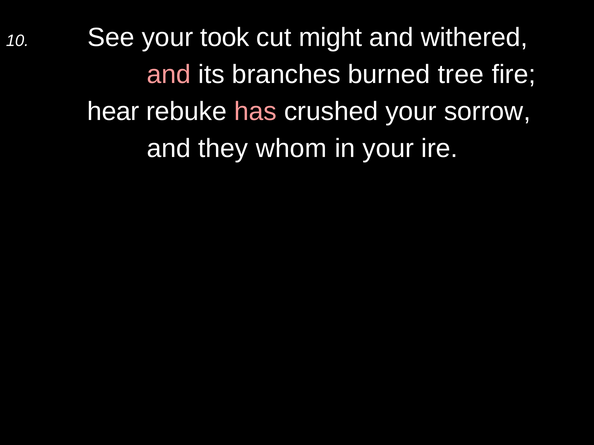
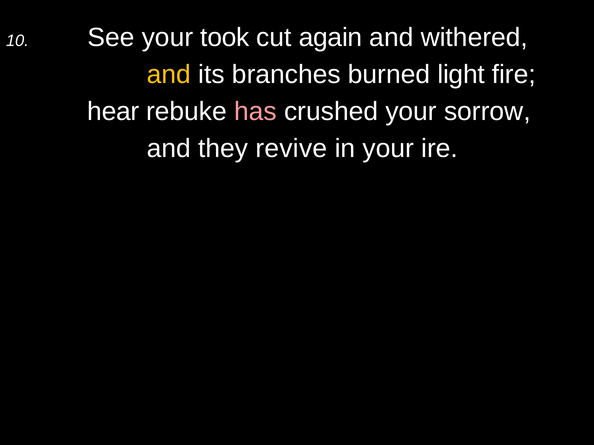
might: might -> again
and at (169, 75) colour: pink -> yellow
tree: tree -> light
whom: whom -> revive
